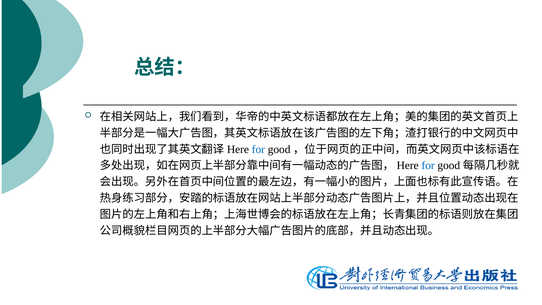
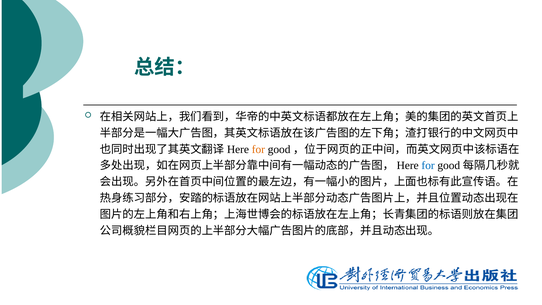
for at (258, 149) colour: blue -> orange
